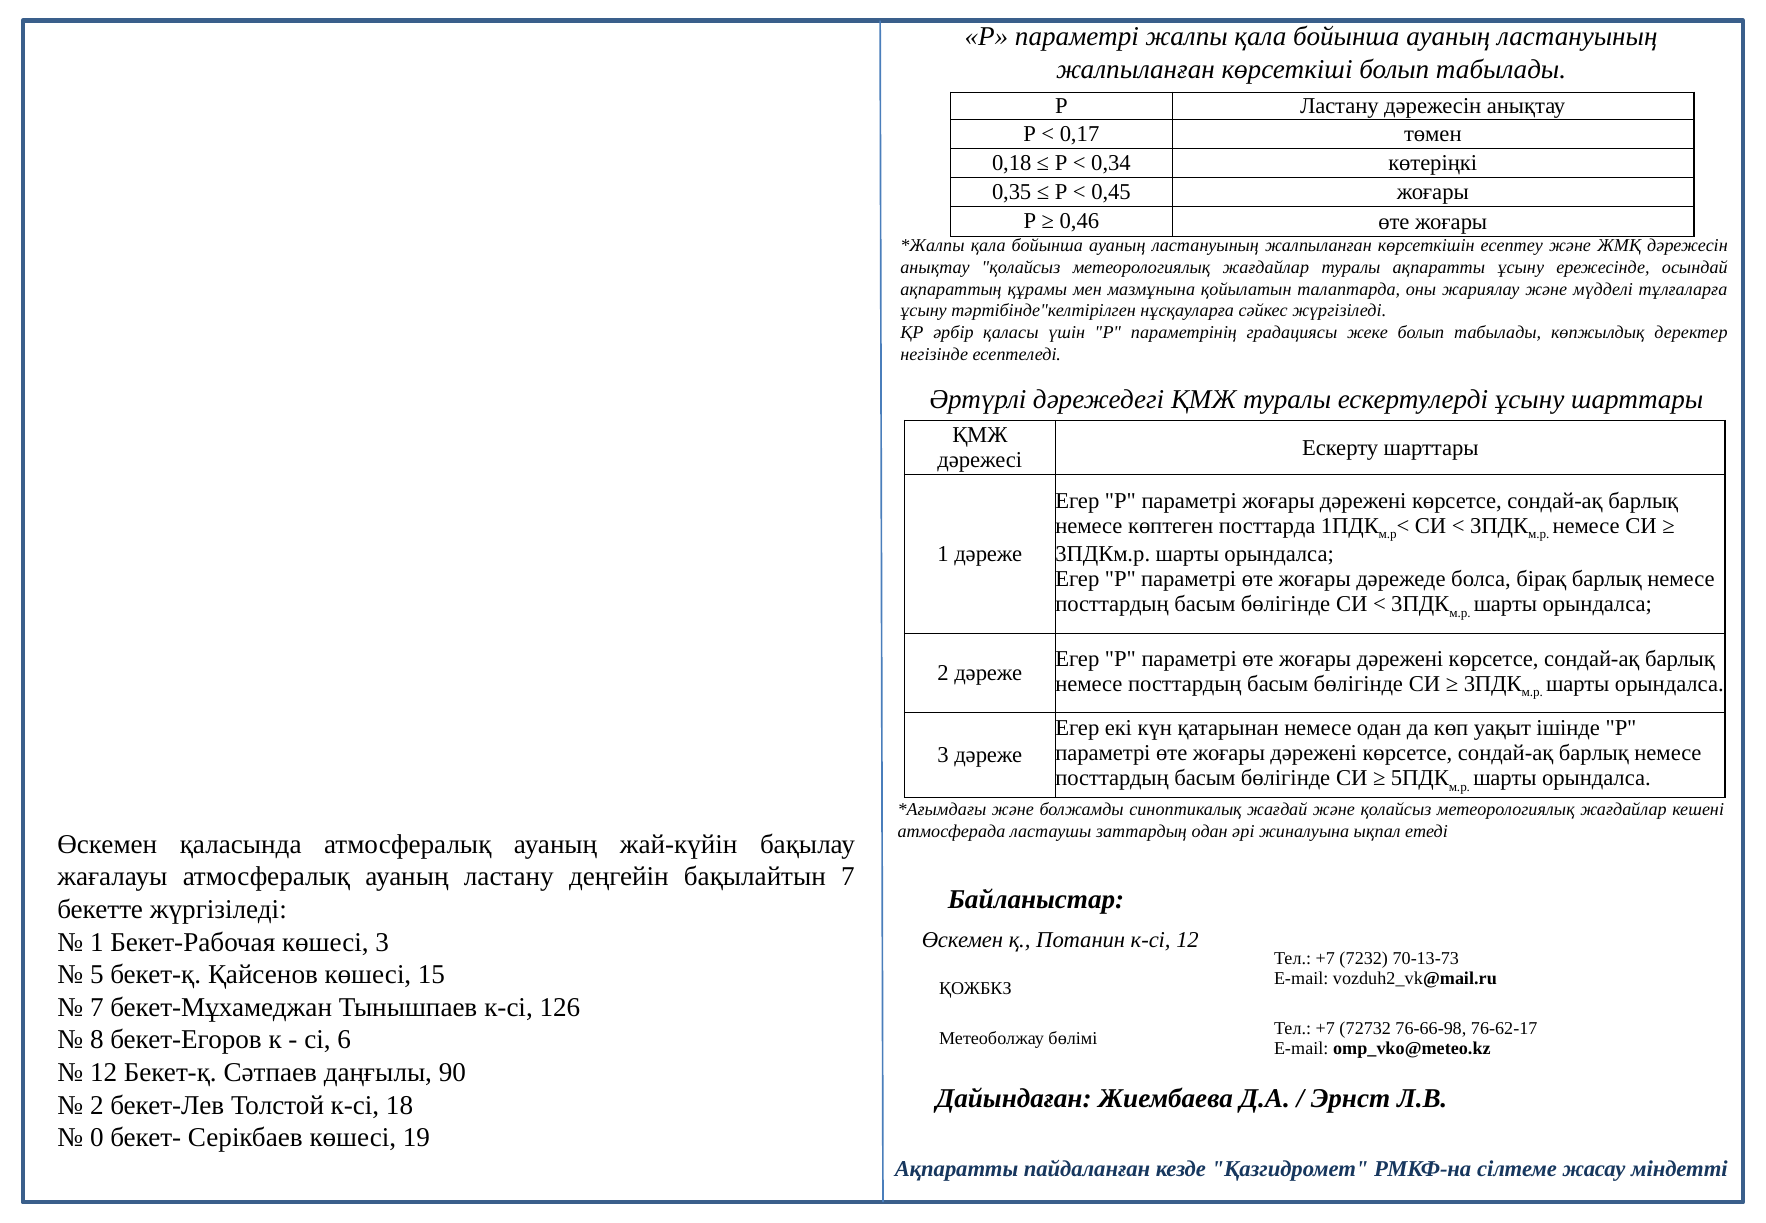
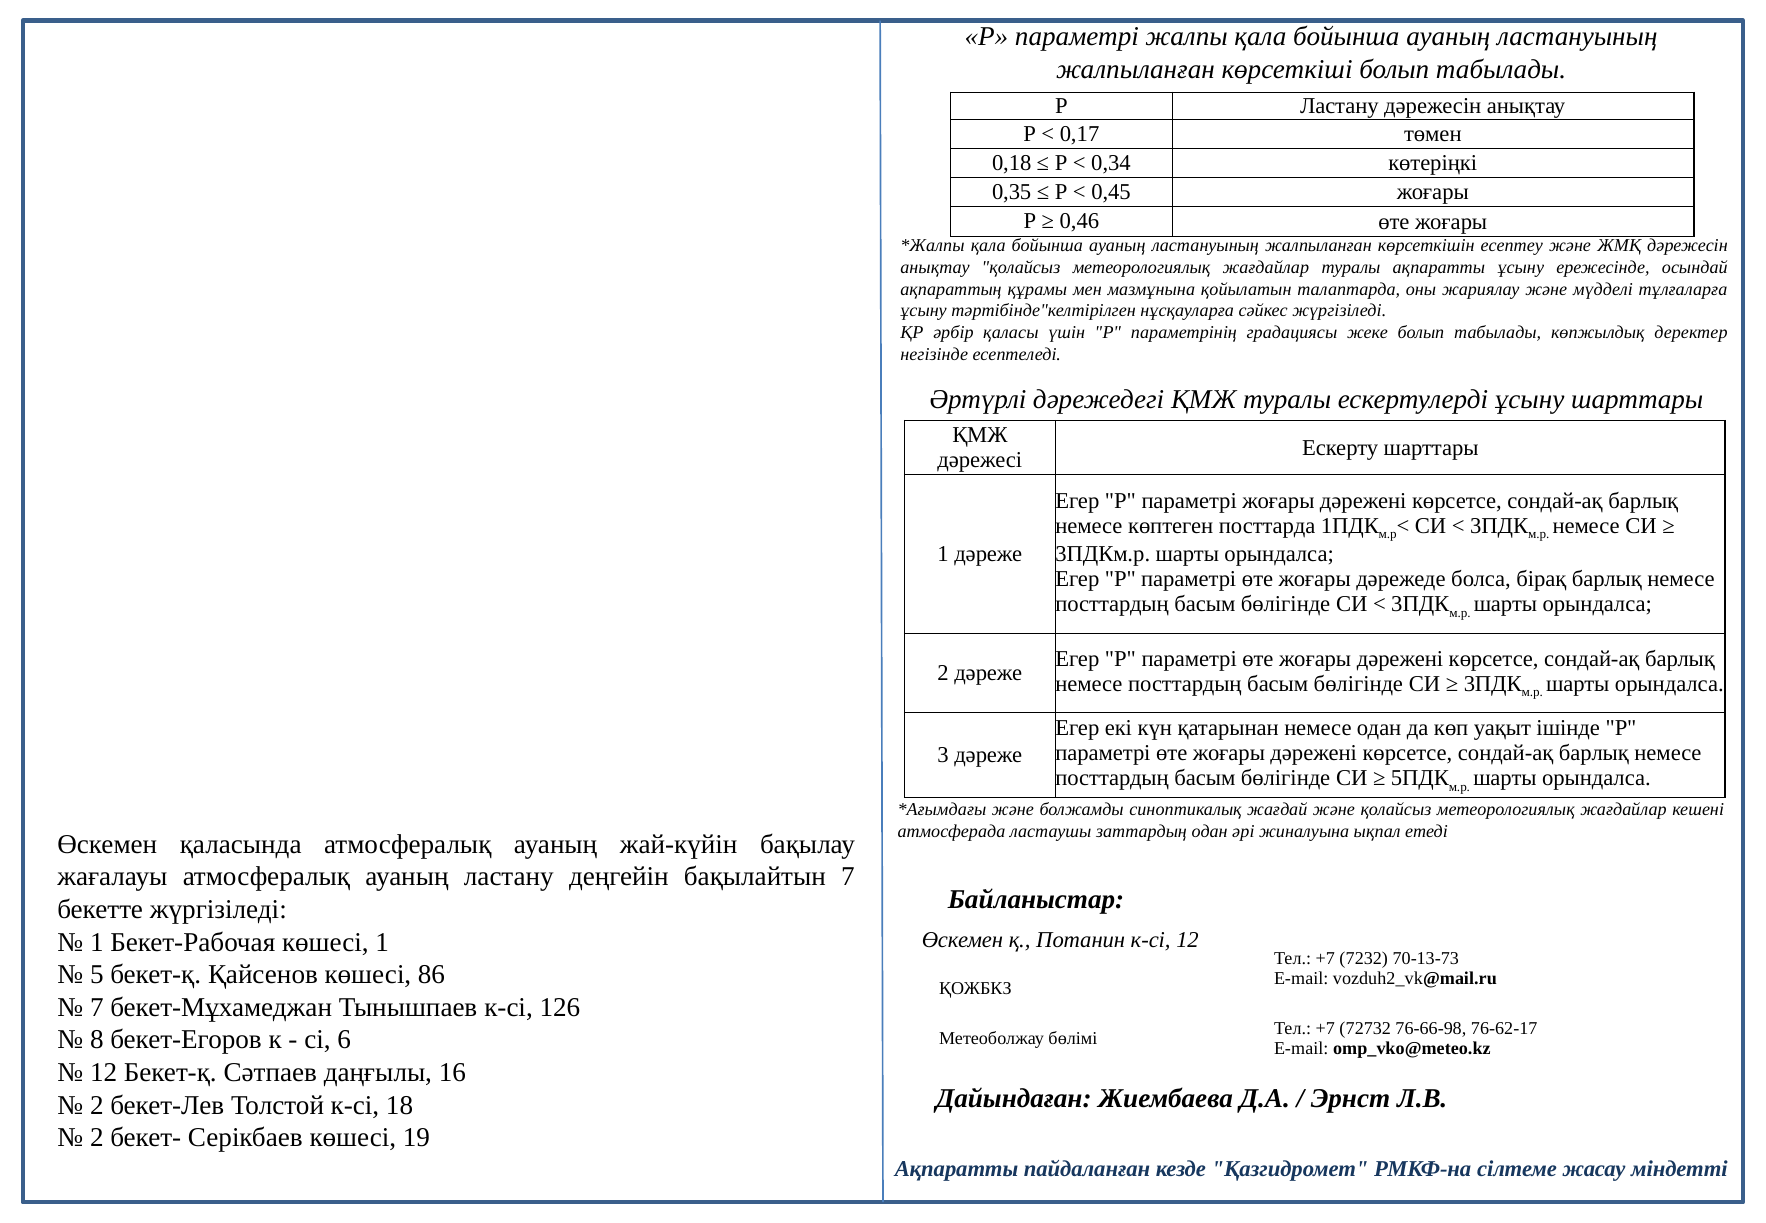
көшесі 3: 3 -> 1
15: 15 -> 86
90: 90 -> 16
0 at (97, 1137): 0 -> 2
